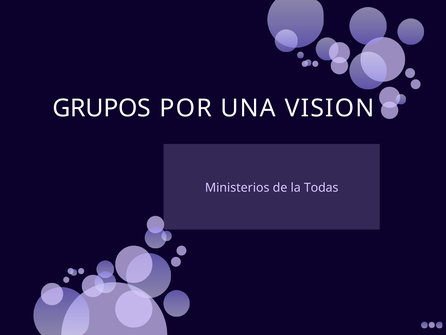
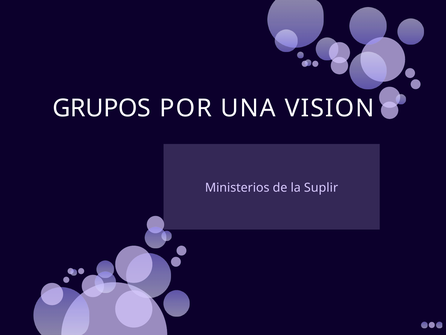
Todas: Todas -> Suplir
